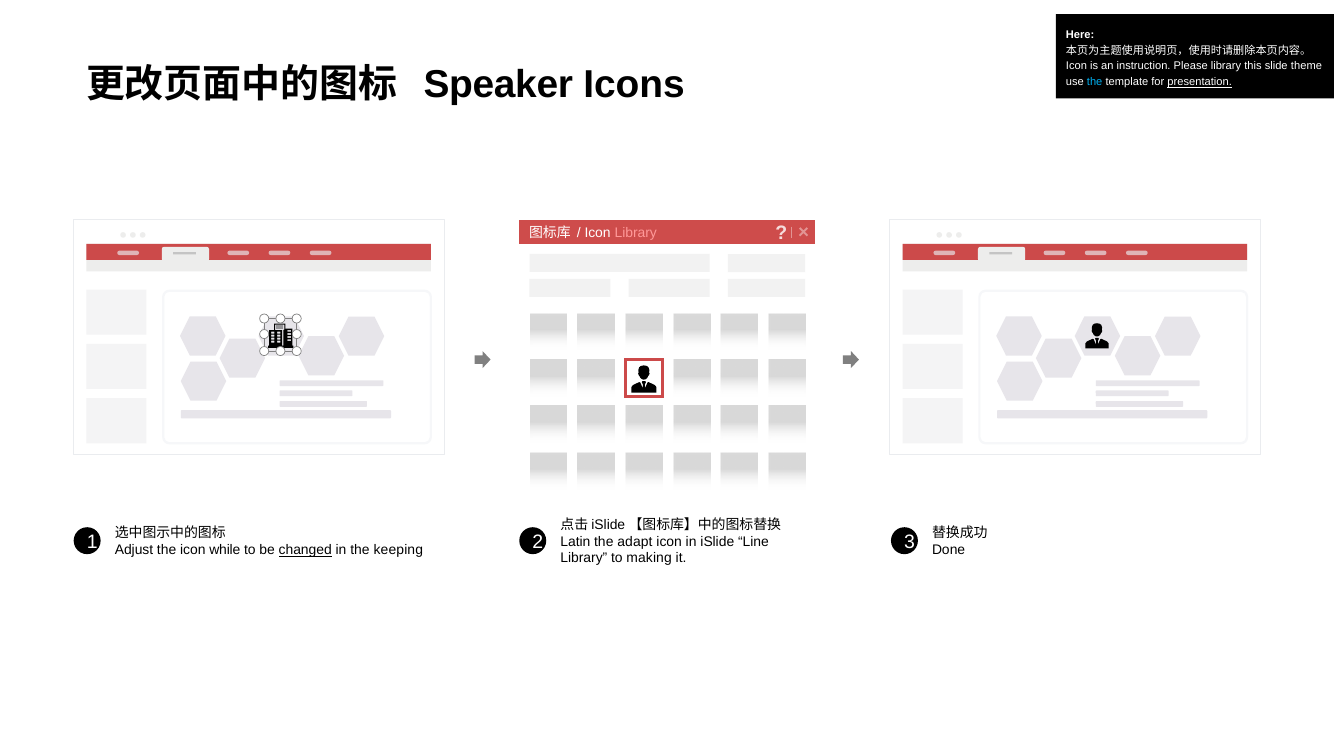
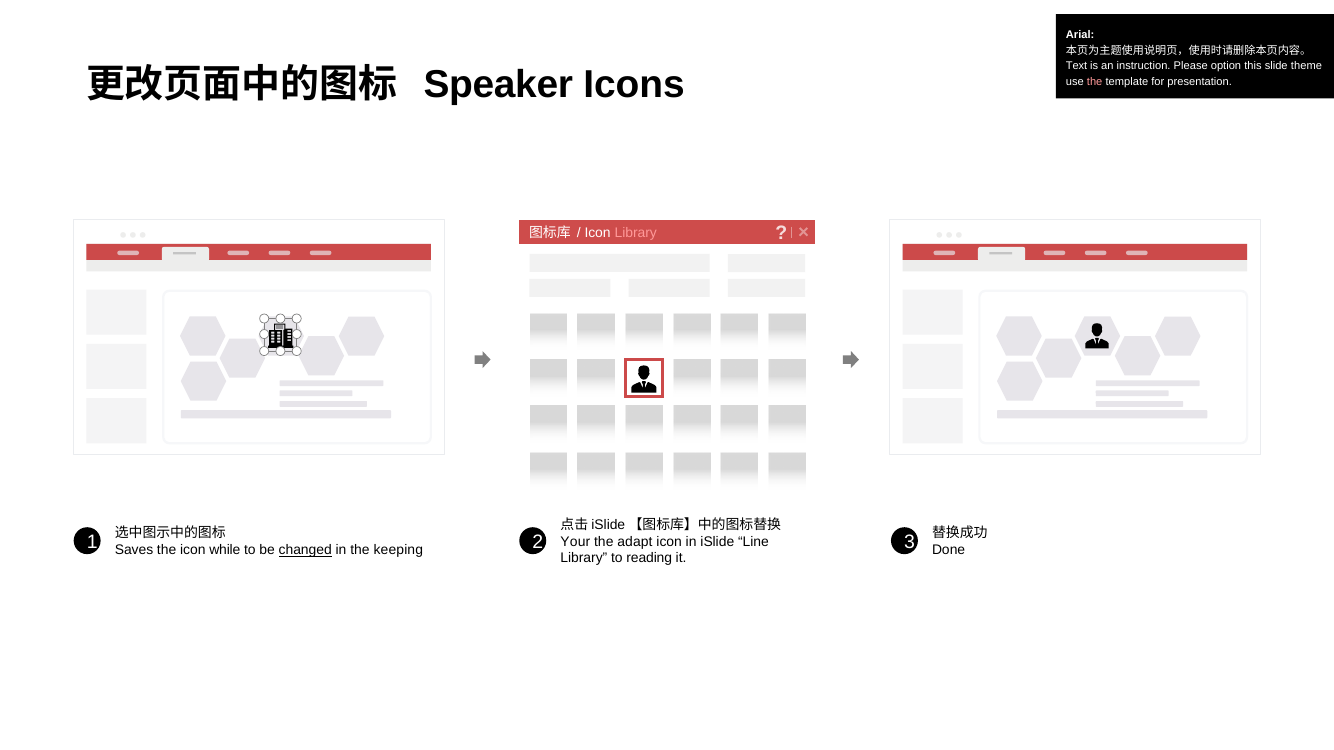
Here: Here -> Arial
Icon at (1076, 66): Icon -> Text
Please library: library -> option
the at (1095, 82) colour: light blue -> pink
presentation underline: present -> none
Latin: Latin -> Your
Adjust: Adjust -> Saves
making: making -> reading
